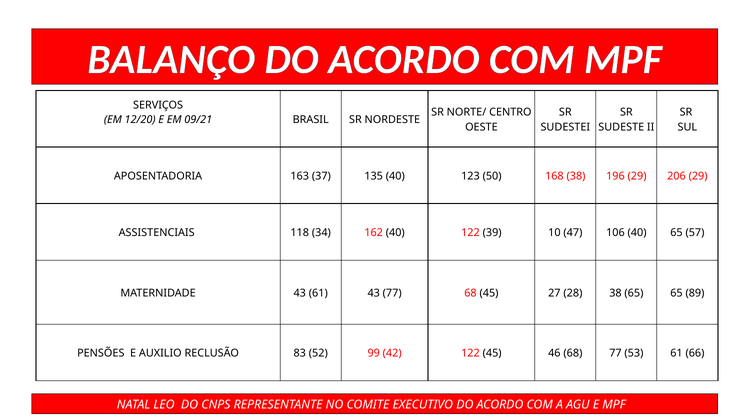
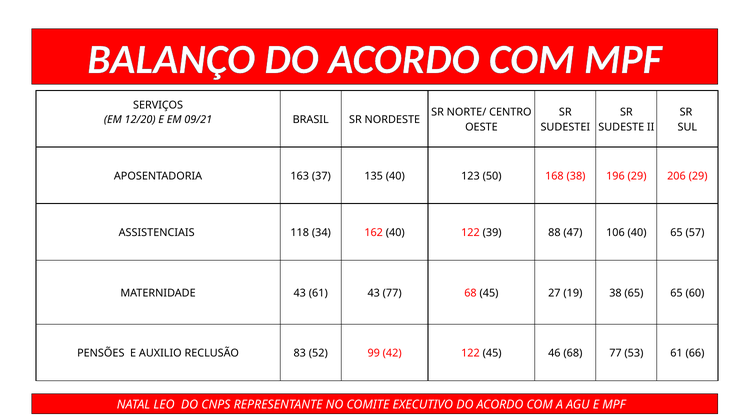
10: 10 -> 88
28: 28 -> 19
89: 89 -> 60
